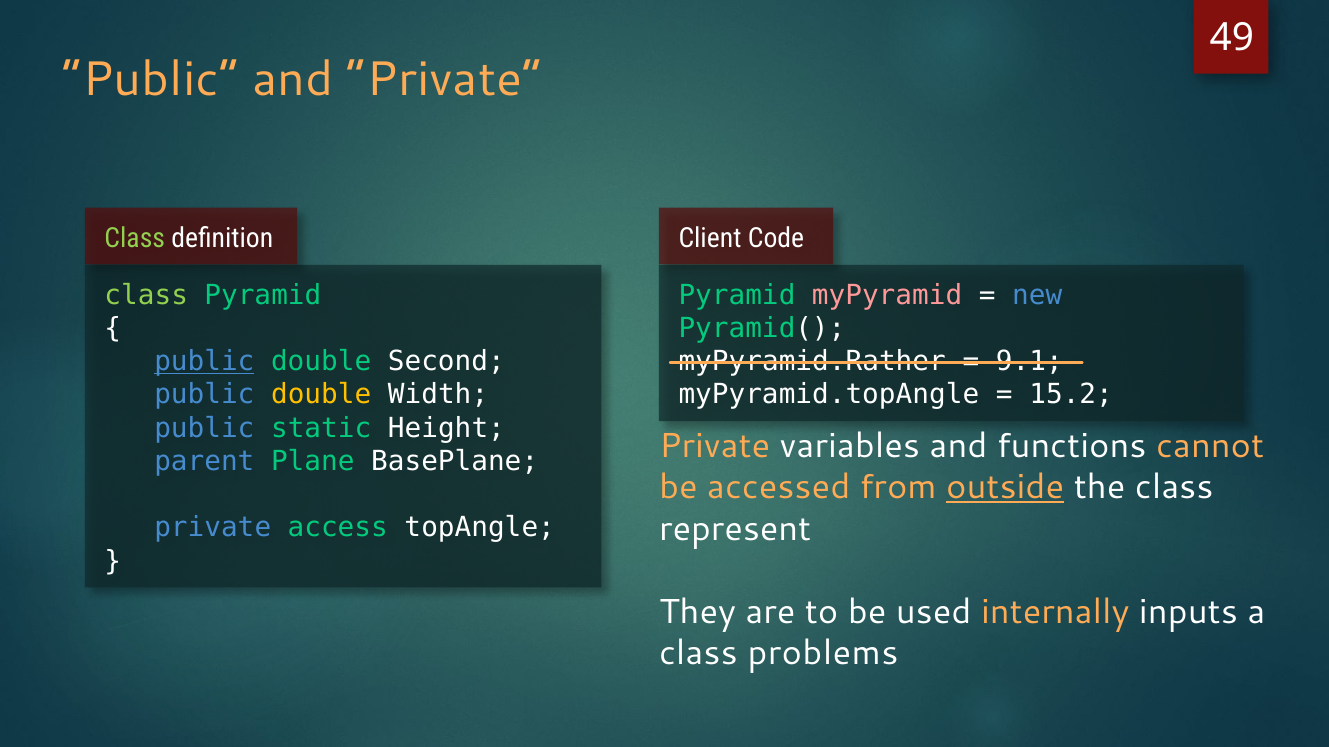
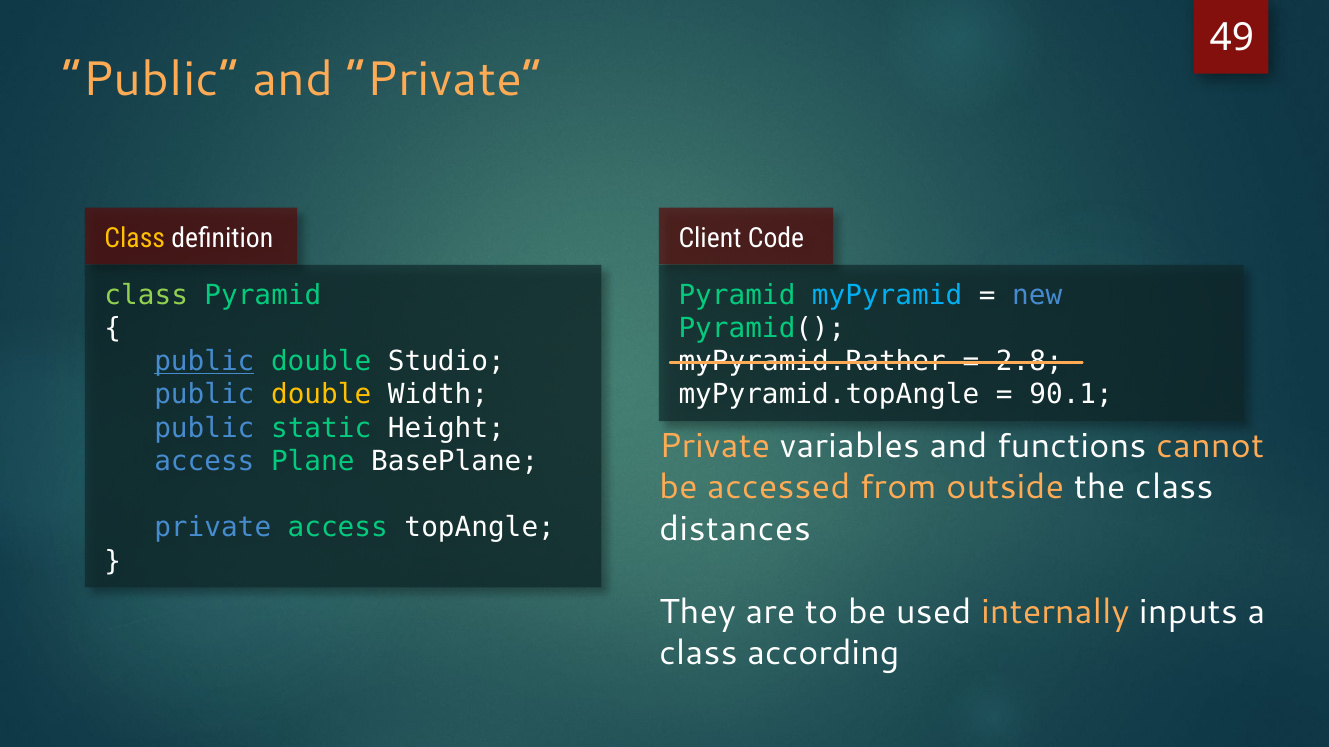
Class at (135, 238) colour: light green -> yellow
myPyramid colour: pink -> light blue
Second: Second -> Studio
9.1: 9.1 -> 2.8
15.2: 15.2 -> 90.1
parent at (204, 462): parent -> access
outside underline: present -> none
represent: represent -> distances
problems: problems -> according
